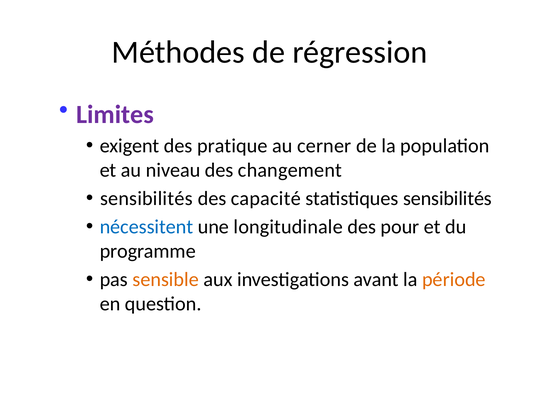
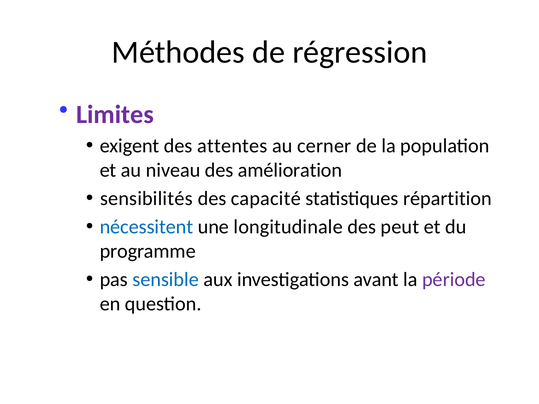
pratique: pratique -> attentes
changement: changement -> amélioration
statistiques sensibilités: sensibilités -> répartition
pour: pour -> peut
sensible colour: orange -> blue
période colour: orange -> purple
